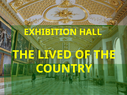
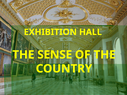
LIVED: LIVED -> SENSE
